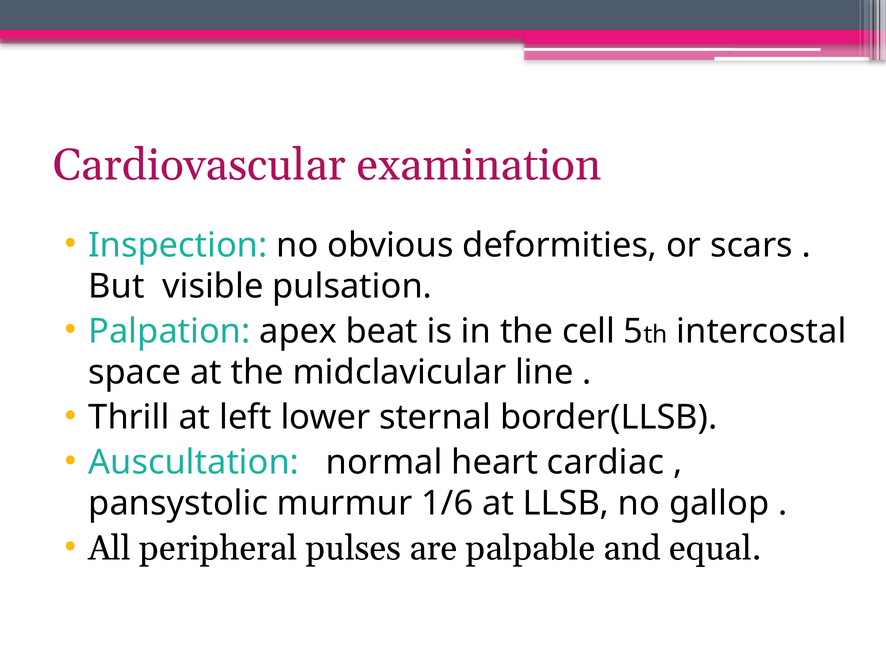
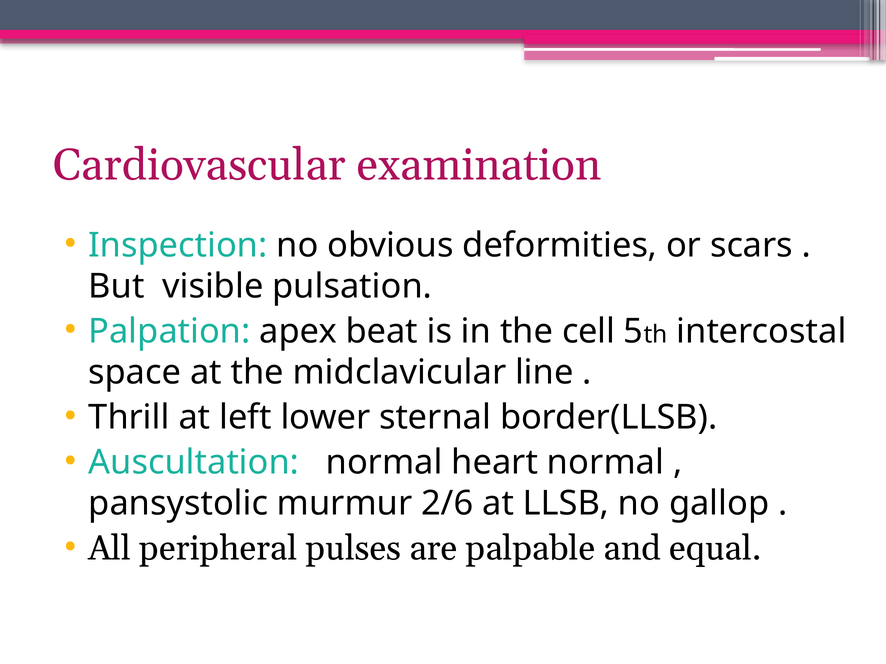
heart cardiac: cardiac -> normal
1/6: 1/6 -> 2/6
